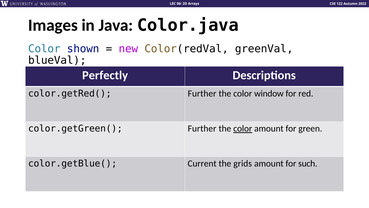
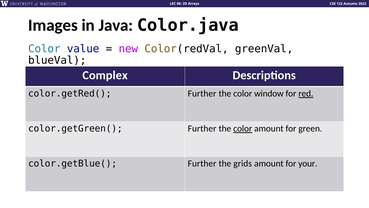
shown: shown -> value
Perfectly: Perfectly -> Complex
red underline: none -> present
color.getBlue( Current: Current -> Further
such: such -> your
